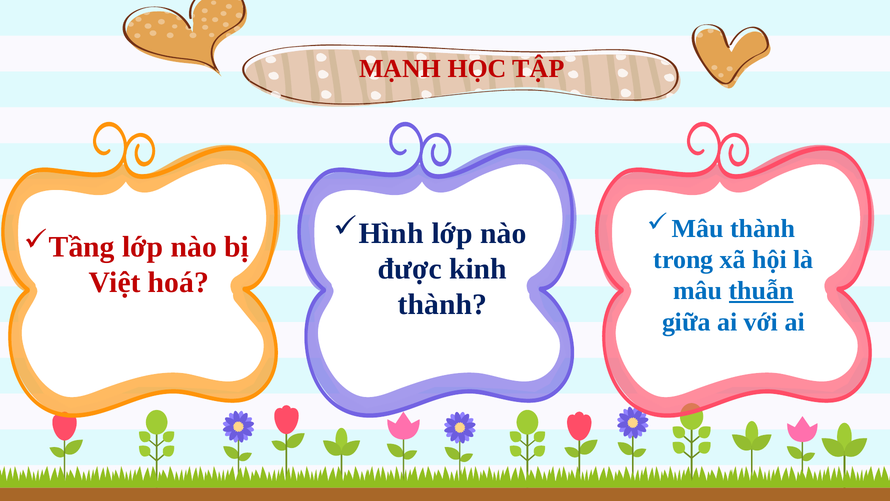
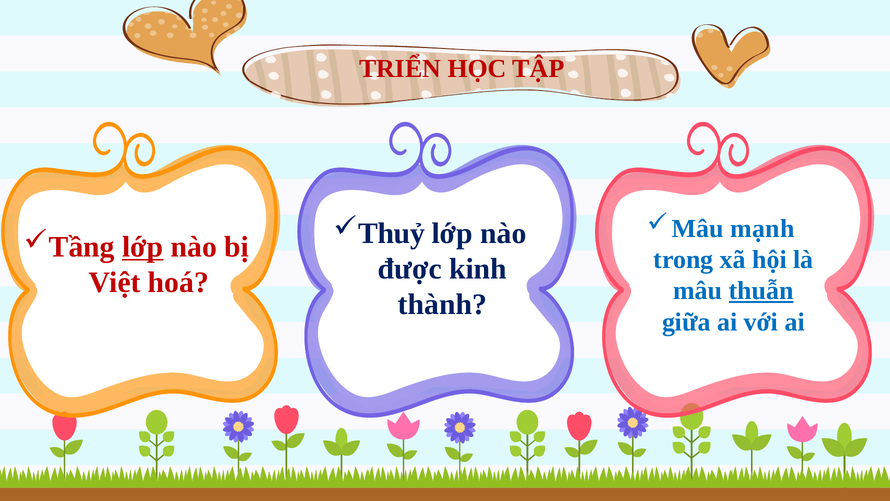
MẠNH: MẠNH -> TRIỂN
thành at (763, 228): thành -> mạnh
Hình: Hình -> Thuỷ
lớp at (143, 247) underline: none -> present
